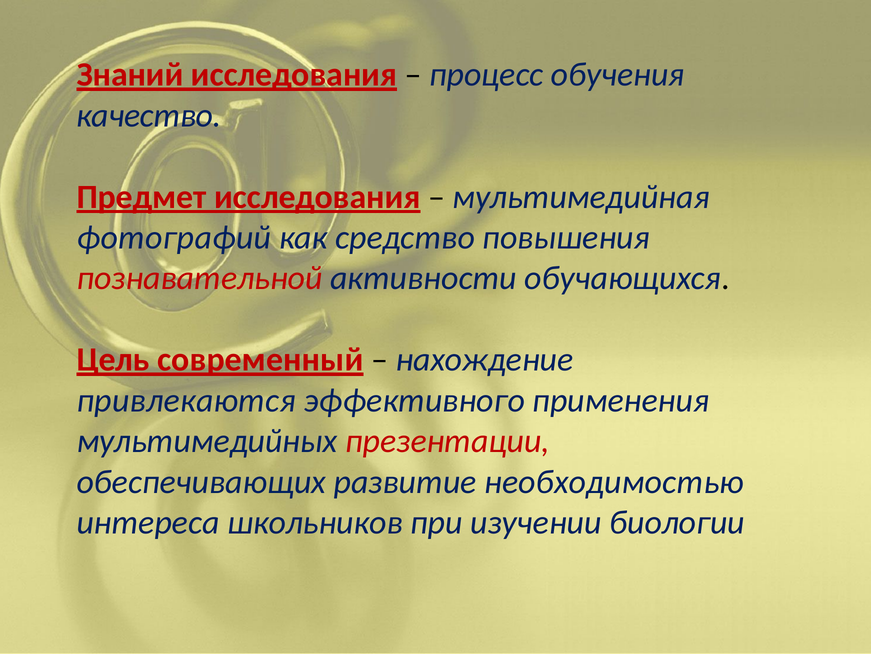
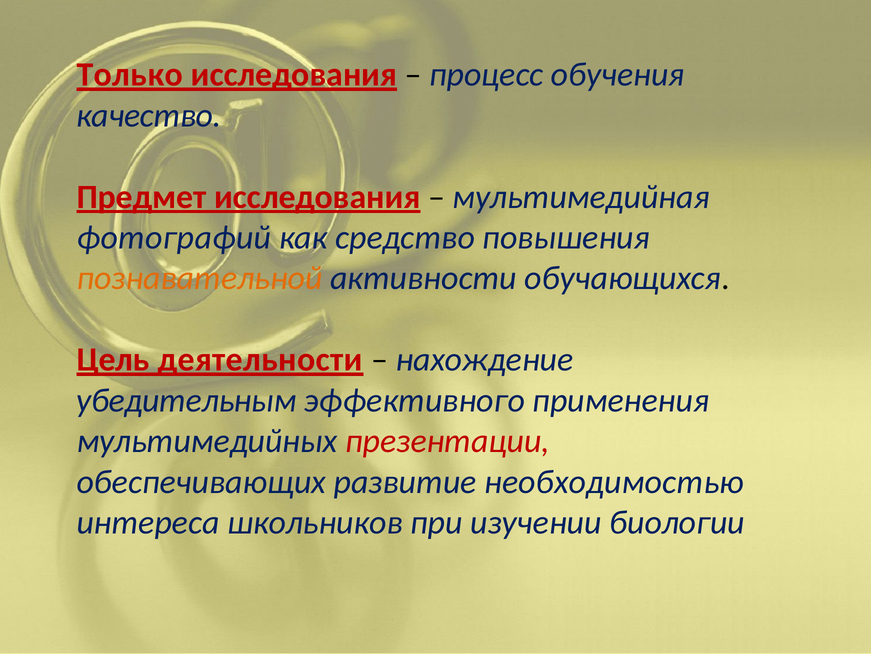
Знаний: Знаний -> Только
познавательной colour: red -> orange
современный: современный -> деятельности
привлекаются: привлекаются -> убедительным
